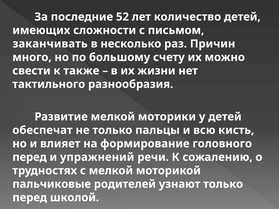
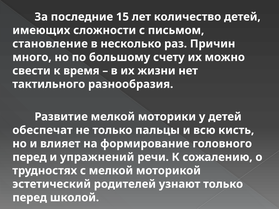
52: 52 -> 15
заканчивать: заканчивать -> становление
также: также -> время
пальчиковые: пальчиковые -> эстетический
